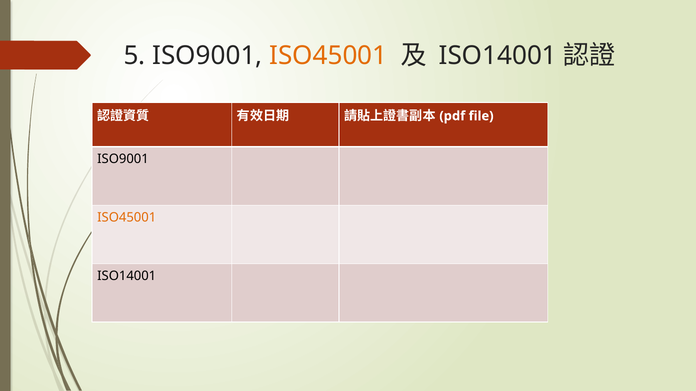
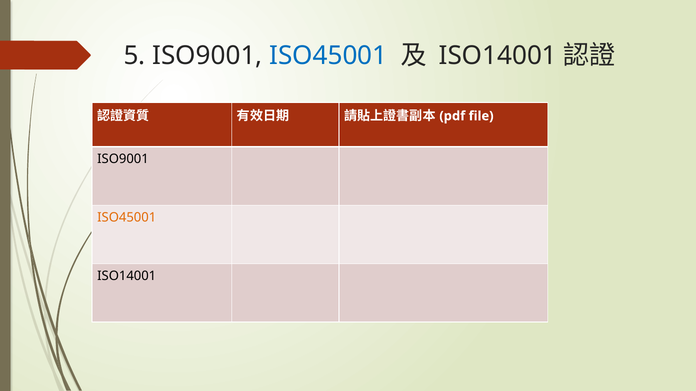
ISO45001 at (328, 56) colour: orange -> blue
